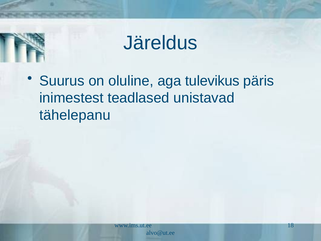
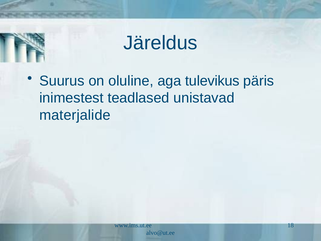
tähelepanu: tähelepanu -> materjalide
